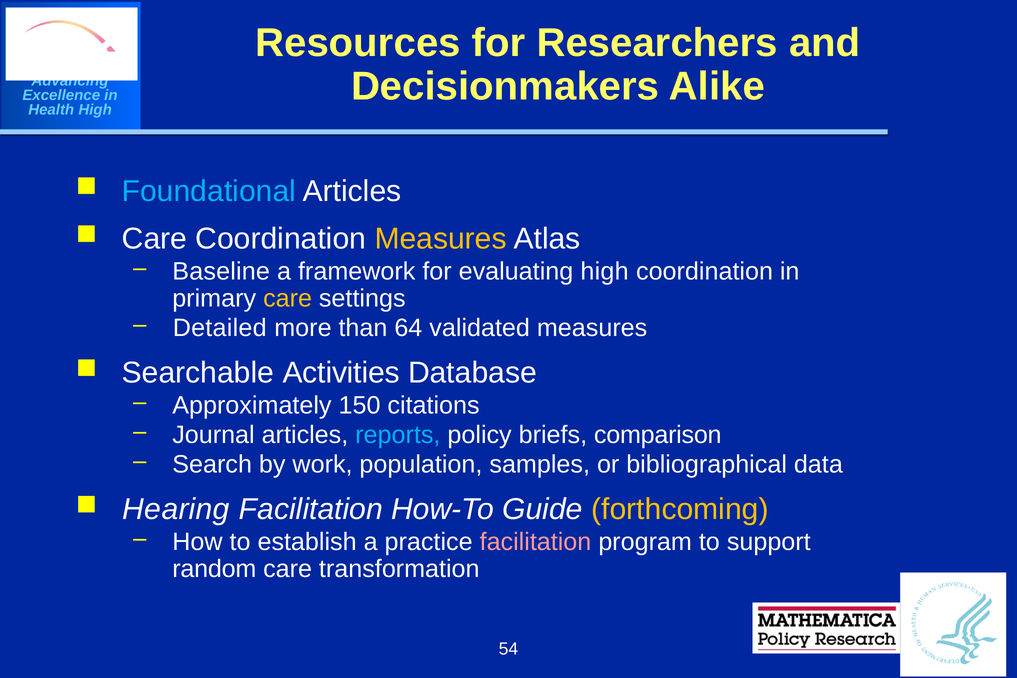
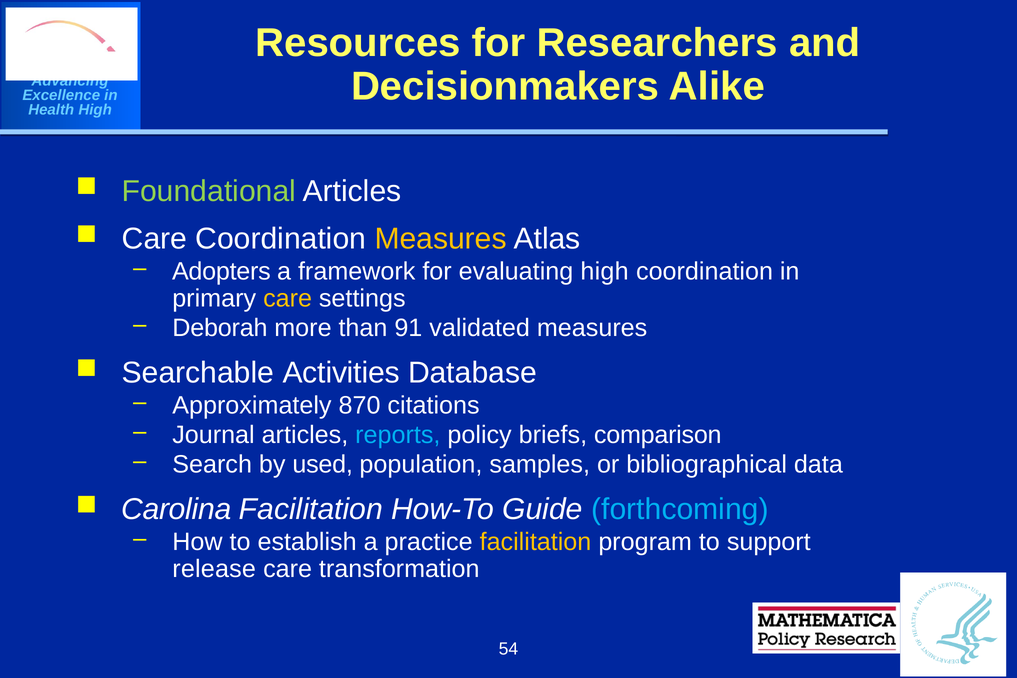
Foundational colour: light blue -> light green
Baseline: Baseline -> Adopters
Detailed: Detailed -> Deborah
64: 64 -> 91
150: 150 -> 870
work: work -> used
Hearing: Hearing -> Carolina
forthcoming colour: yellow -> light blue
facilitation at (535, 542) colour: pink -> yellow
random: random -> release
